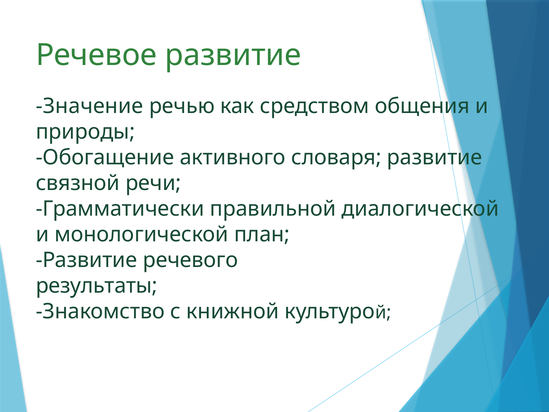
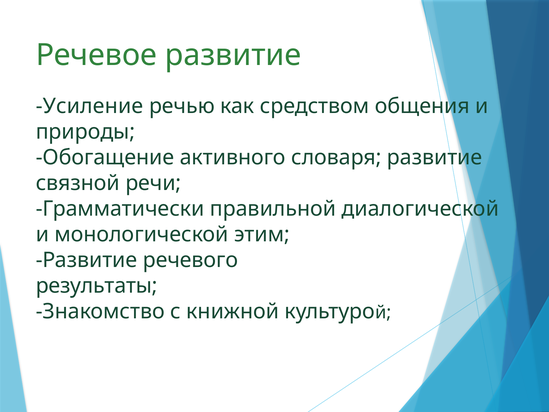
Значение: Значение -> Усиление
план: план -> этим
